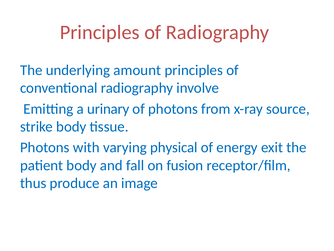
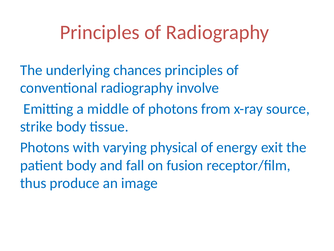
amount: amount -> chances
urinary: urinary -> middle
